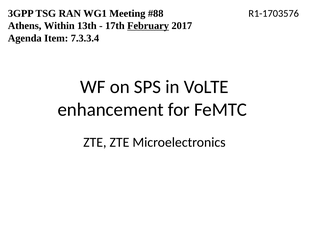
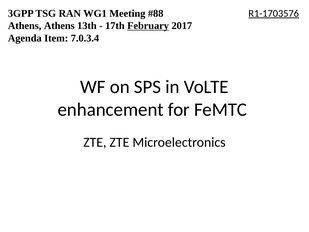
R1-1703576 underline: none -> present
Athens Within: Within -> Athens
7.3.3.4: 7.3.3.4 -> 7.0.3.4
